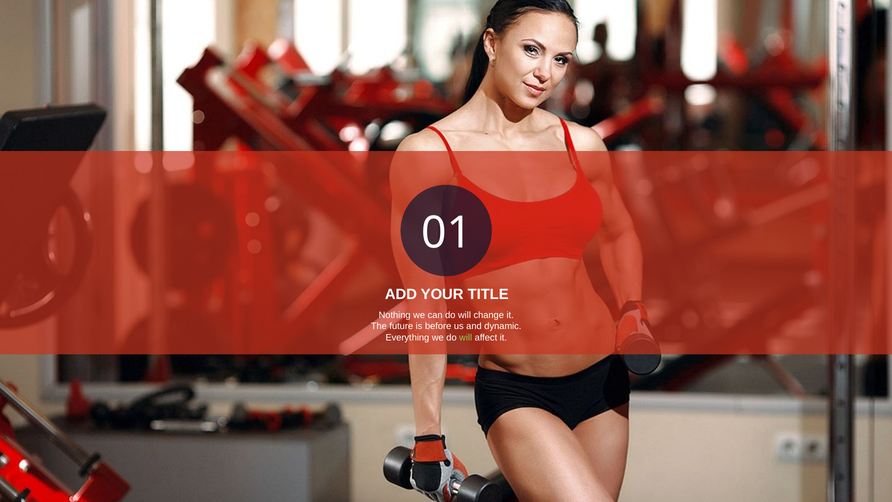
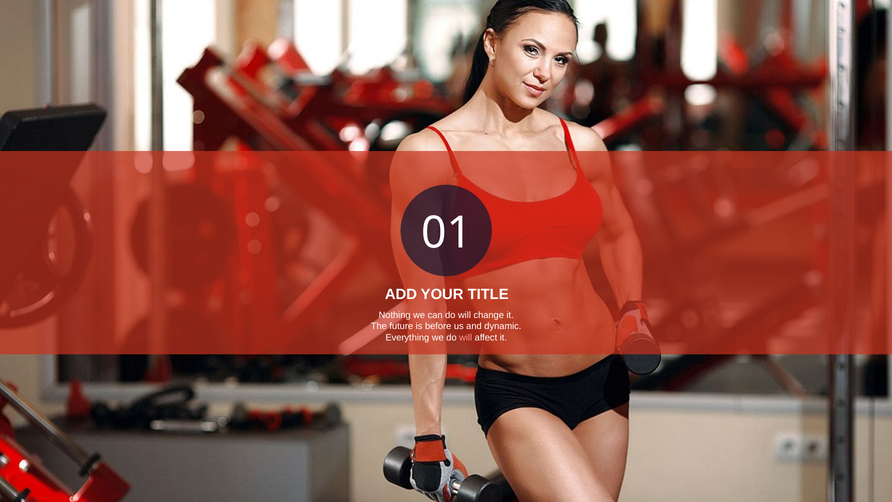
will at (466, 337) colour: light green -> pink
